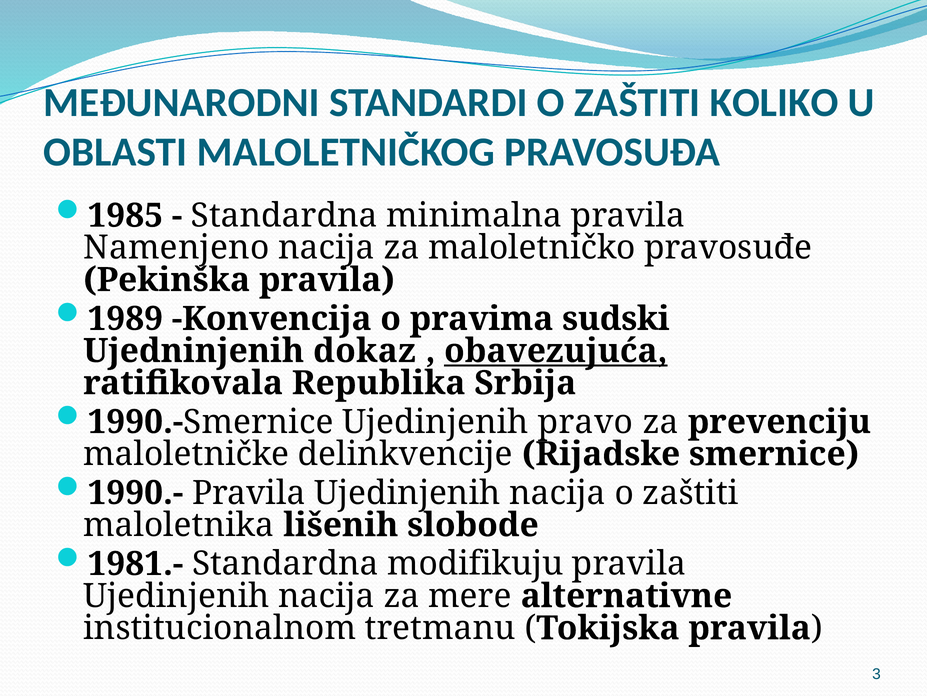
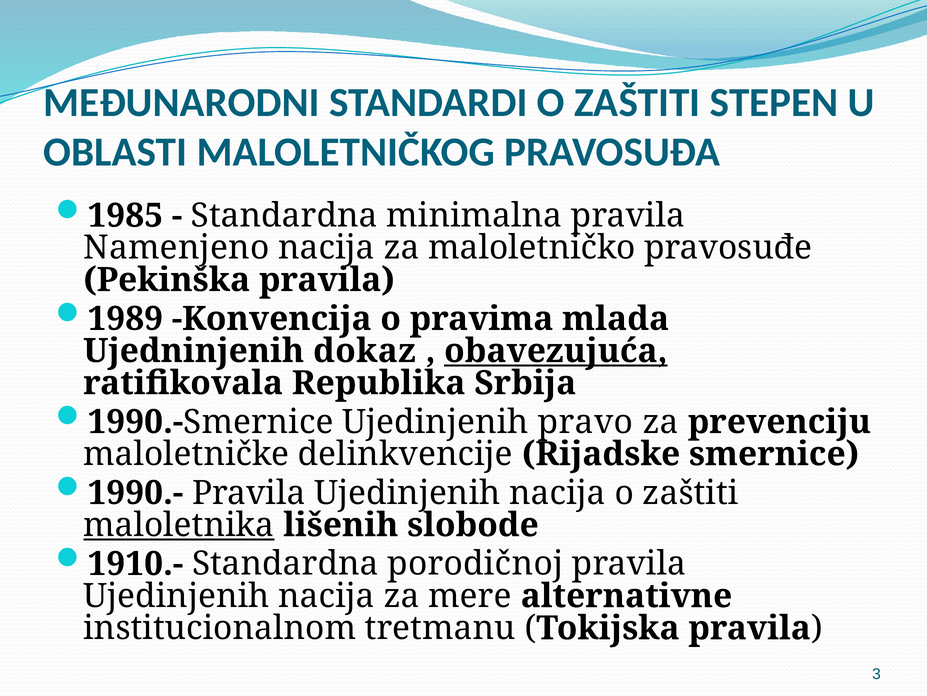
KOLIKO: KOLIKO -> STEPEN
sudski: sudski -> mlada
maloletnika underline: none -> present
1981.-: 1981.- -> 1910.-
modifikuju: modifikuju -> porodičnoj
